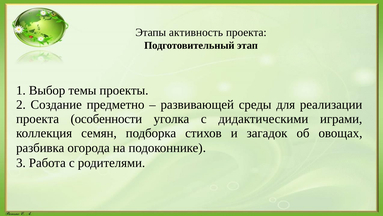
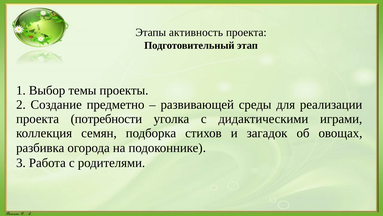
особенности: особенности -> потребности
